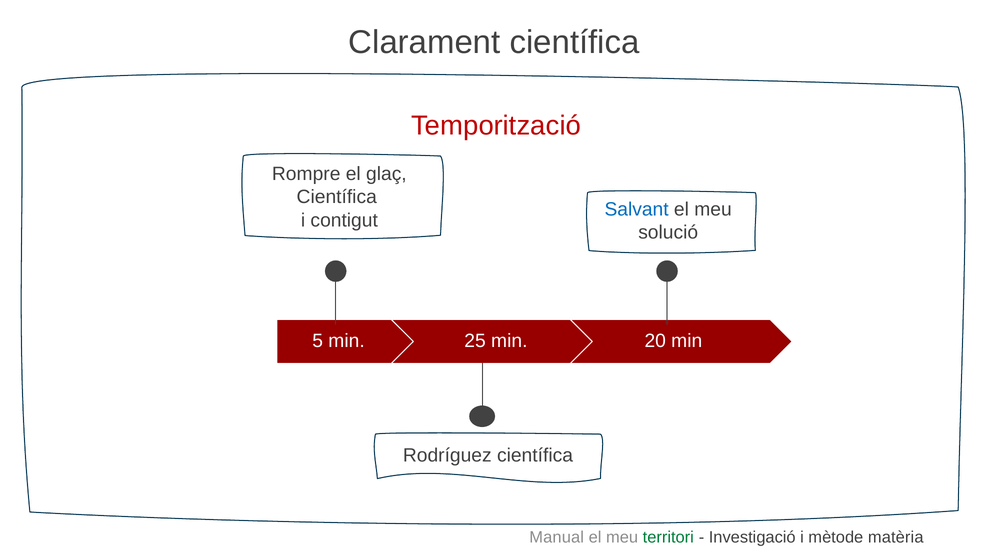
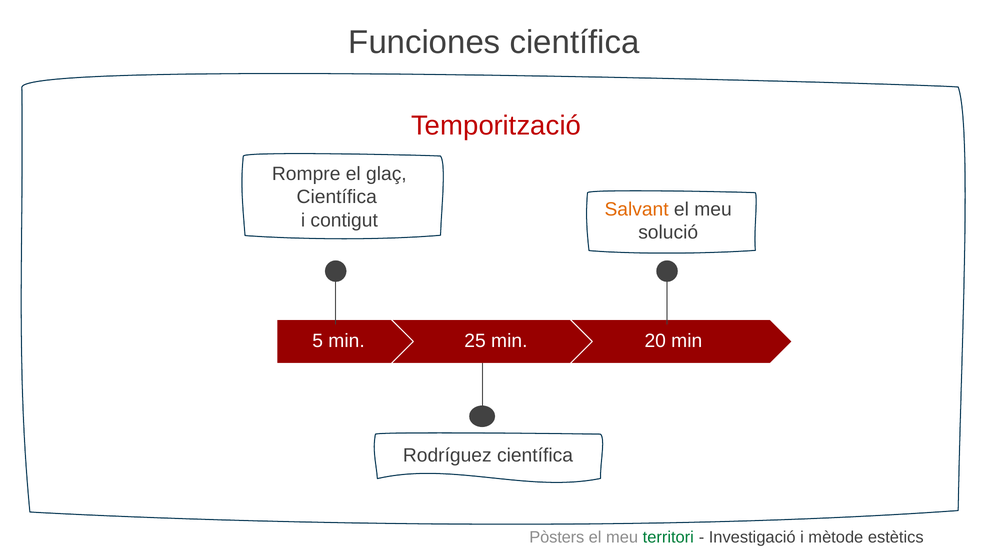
Clarament: Clarament -> Funciones
Salvant colour: blue -> orange
Manual: Manual -> Pòsters
matèria: matèria -> estètics
